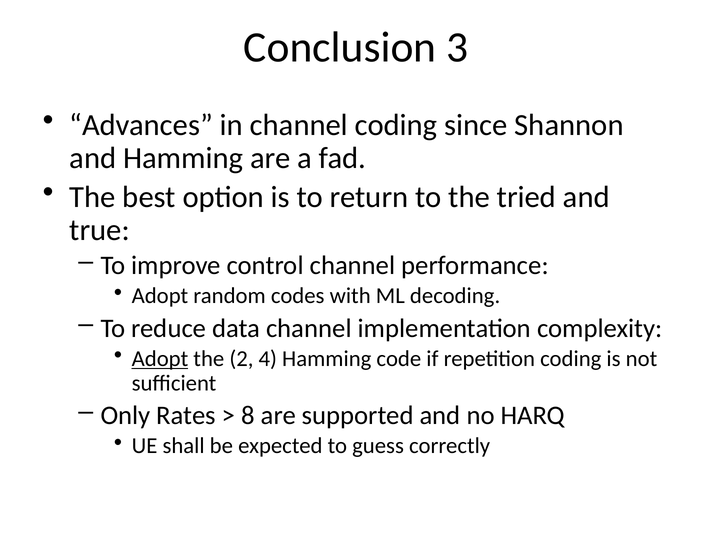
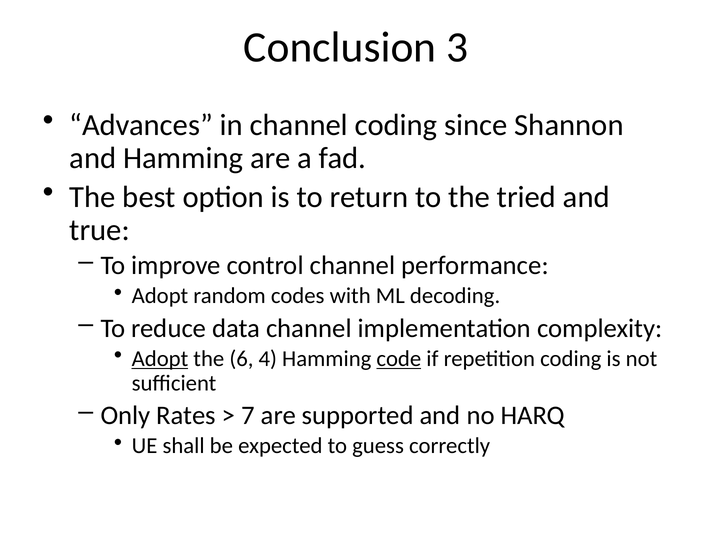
2: 2 -> 6
code underline: none -> present
8: 8 -> 7
